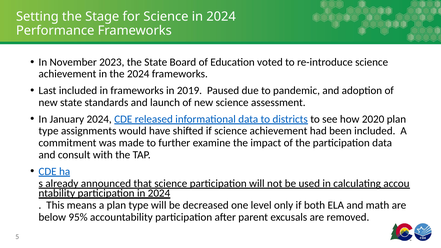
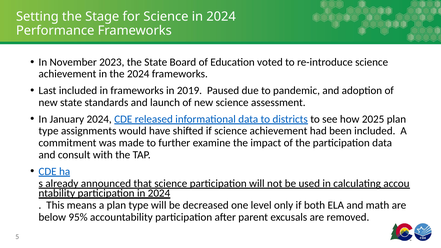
2020: 2020 -> 2025
